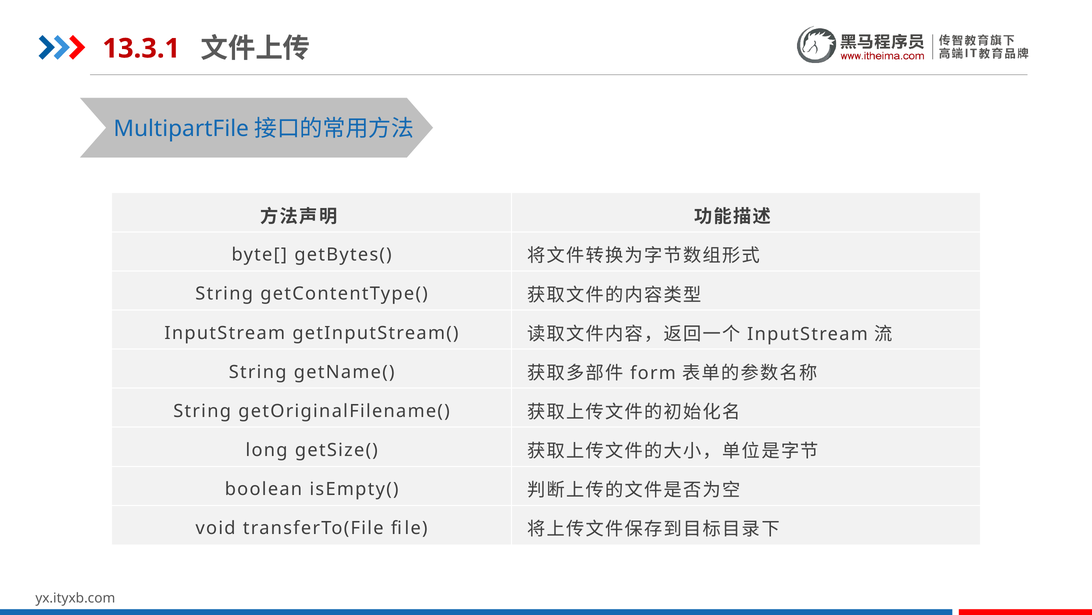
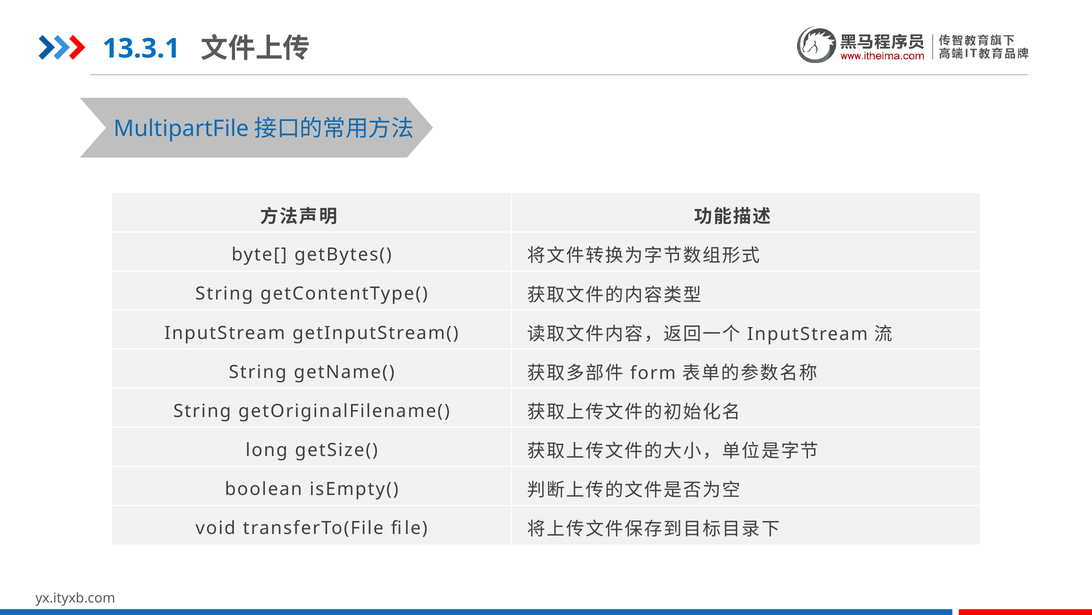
13.3.1 colour: red -> blue
